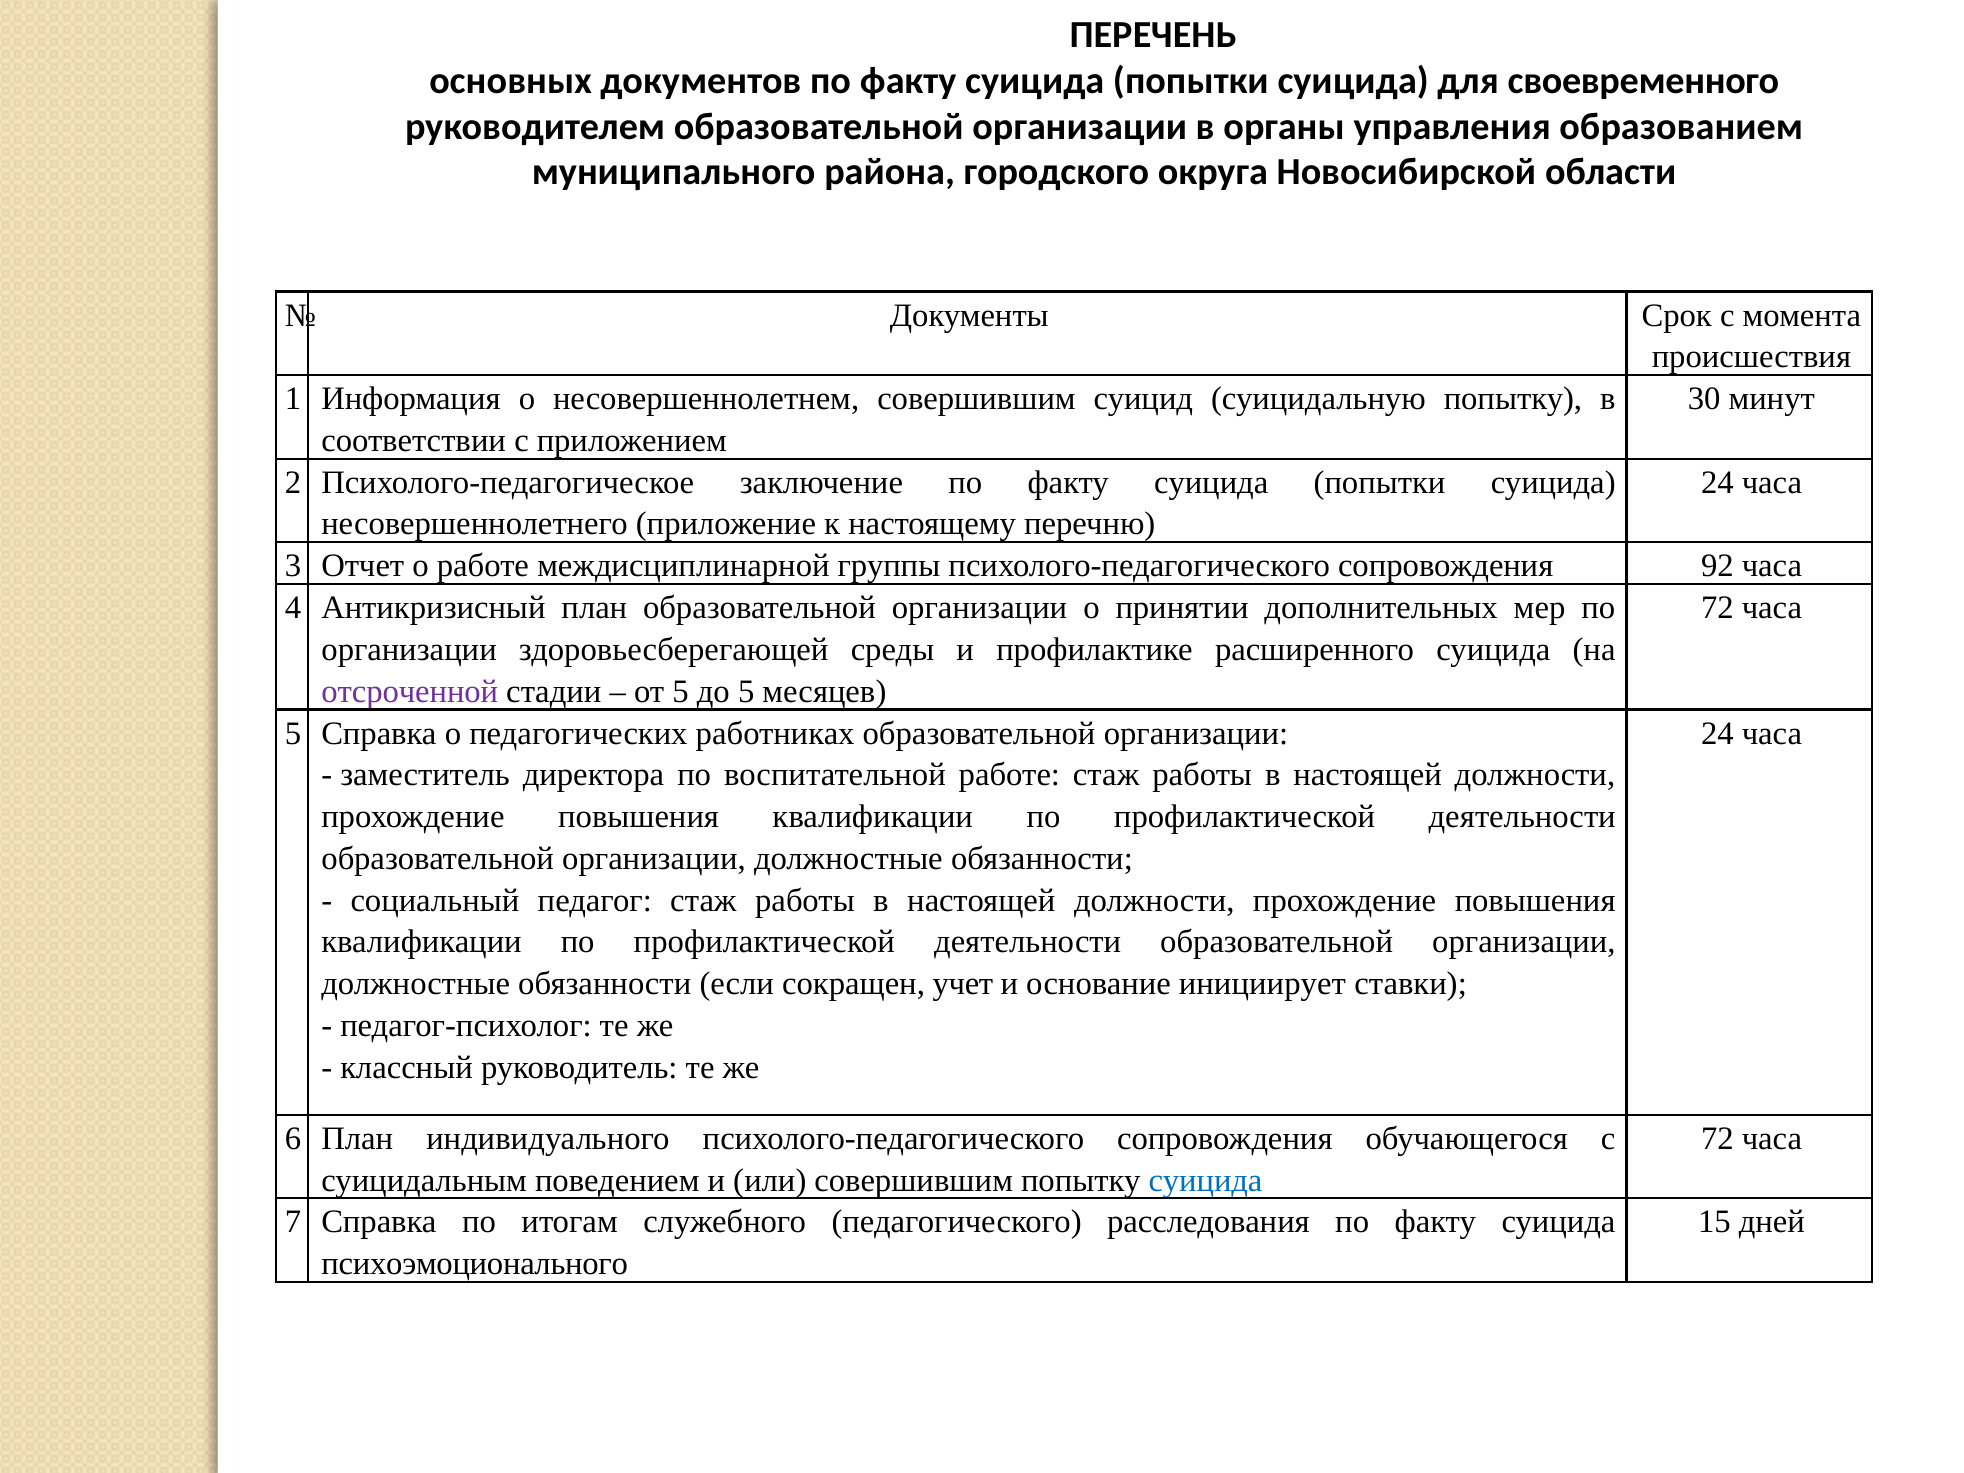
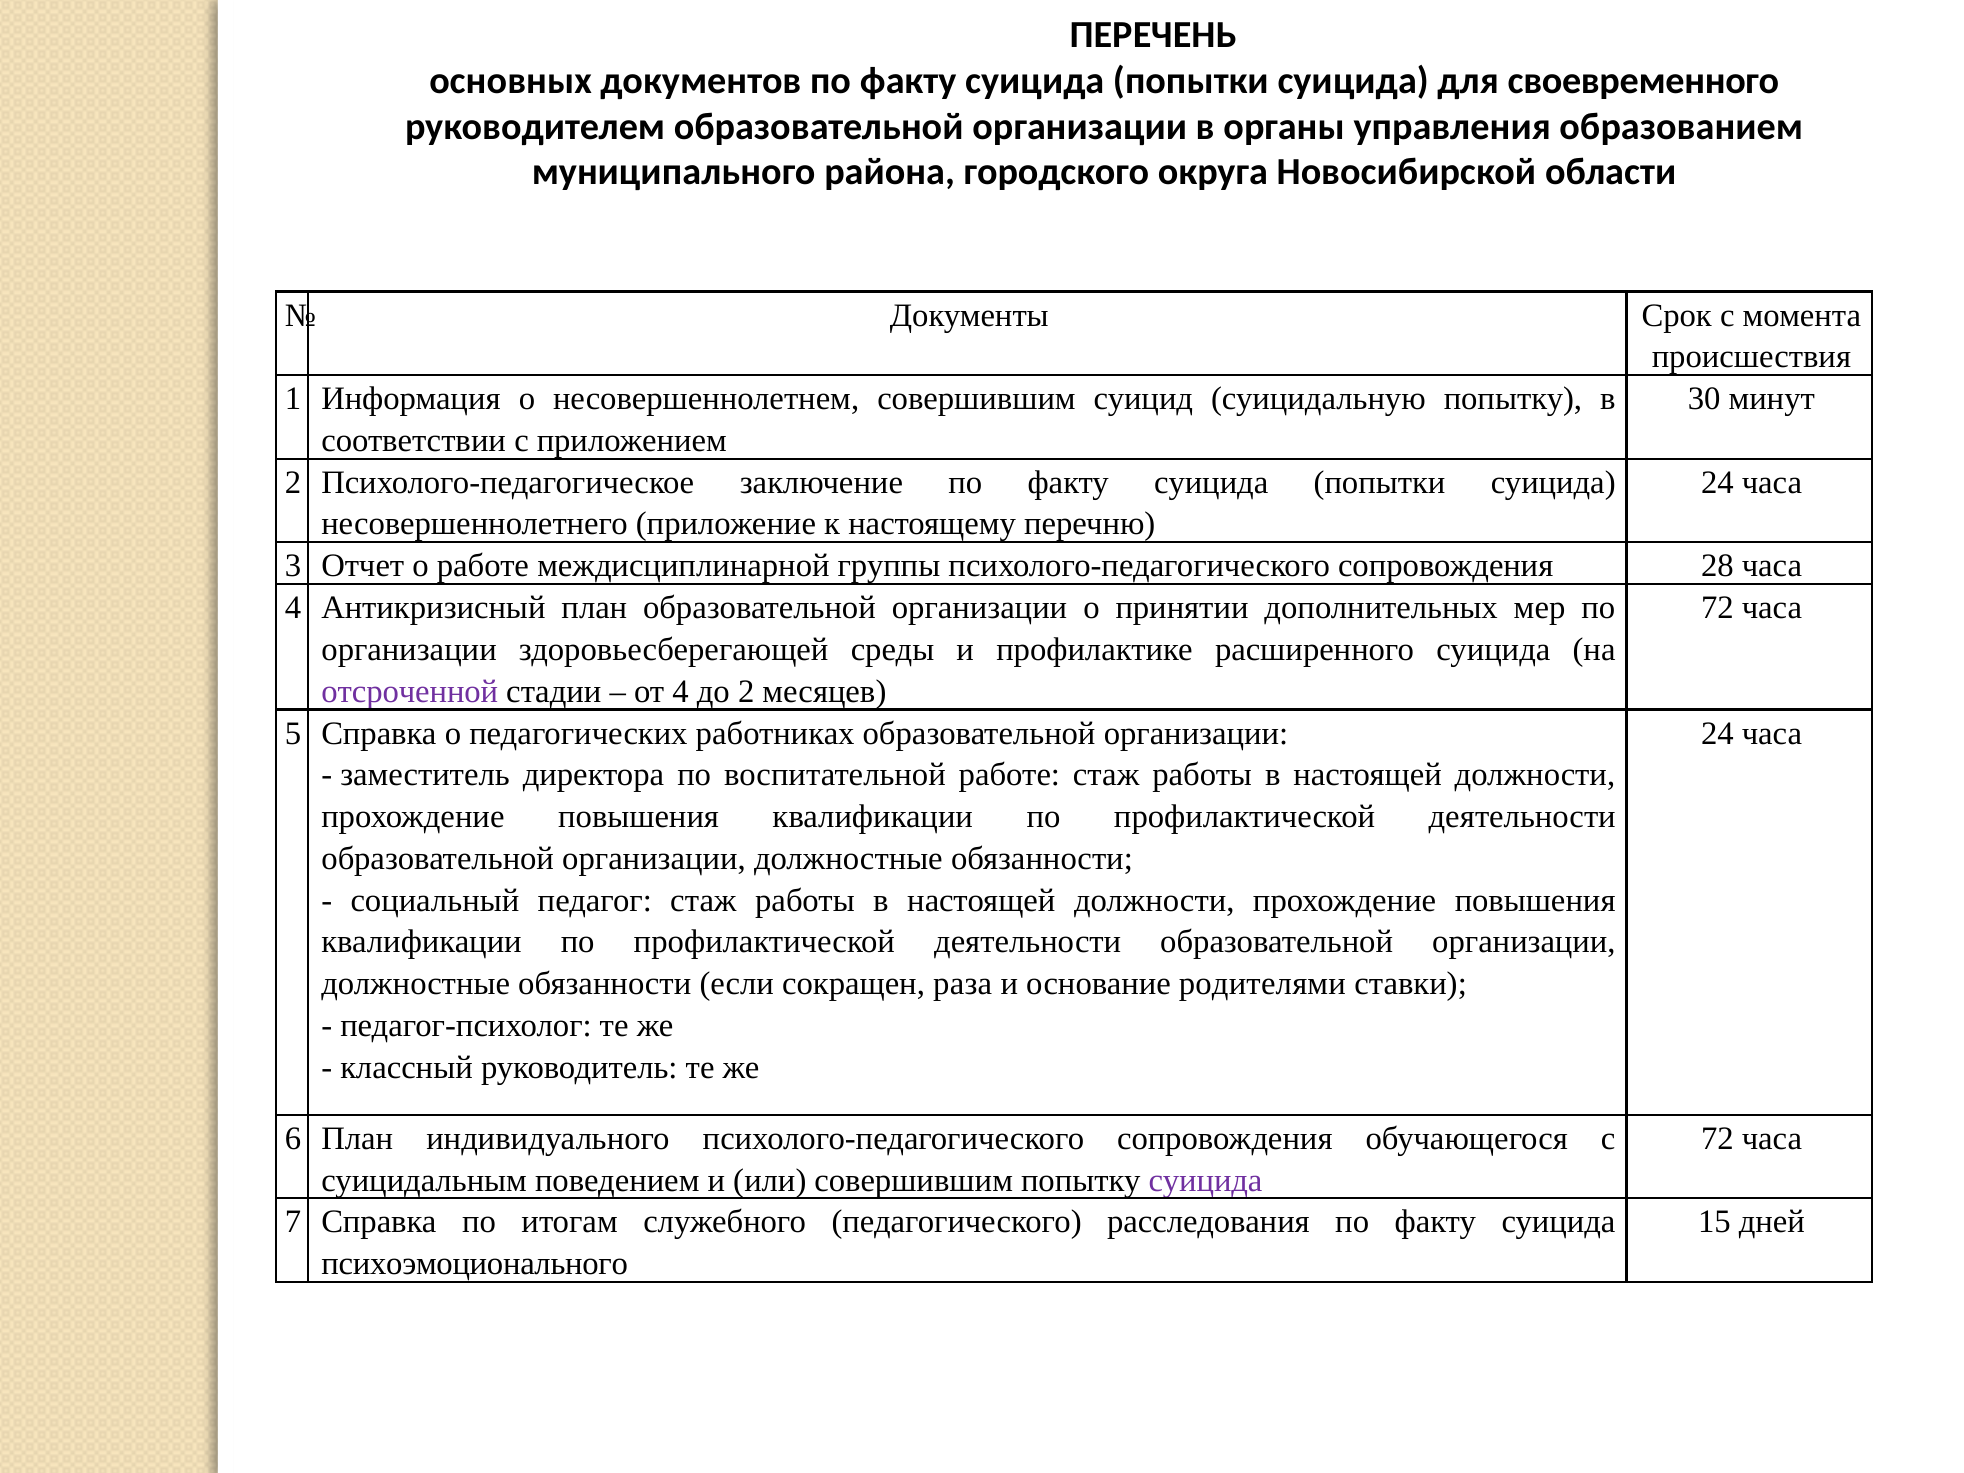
92: 92 -> 28
от 5: 5 -> 4
до 5: 5 -> 2
учет: учет -> раза
инициирует: инициирует -> родителями
суицида at (1206, 1180) colour: blue -> purple
